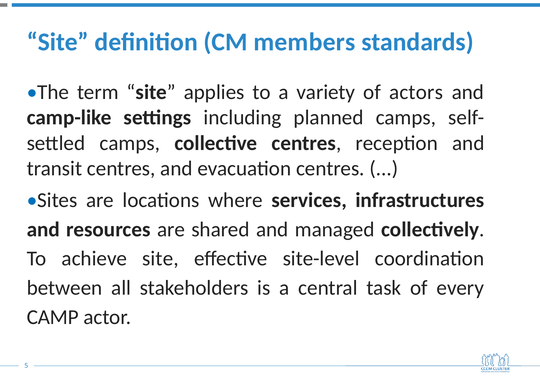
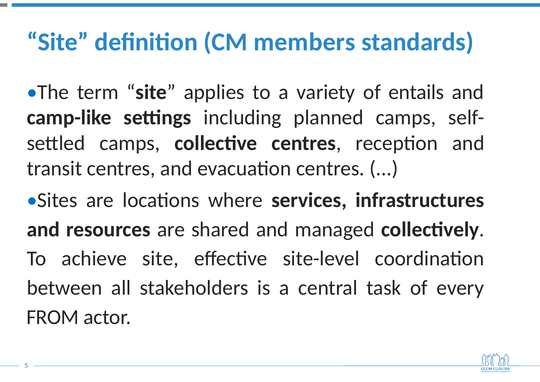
actors: actors -> entails
CAMP: CAMP -> FROM
